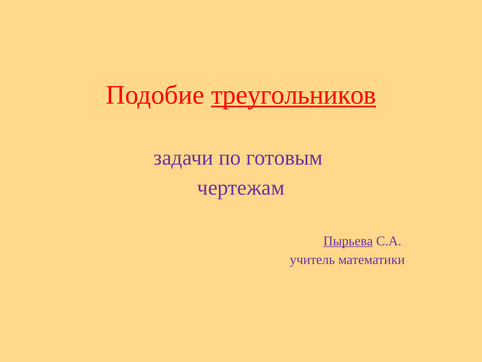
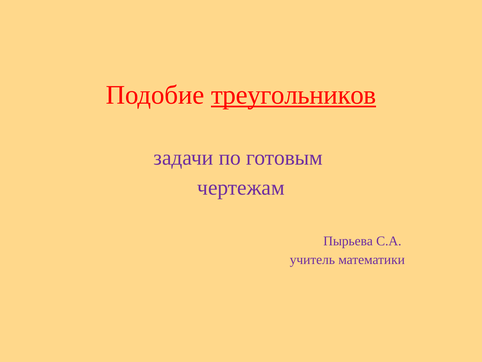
Пырьева underline: present -> none
